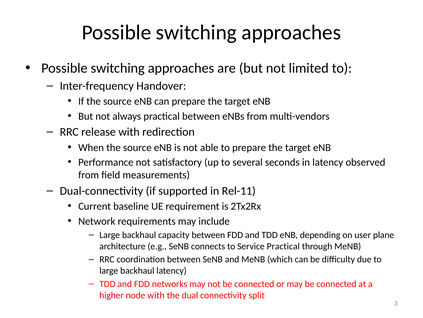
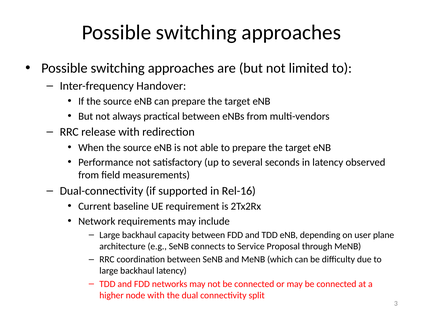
Rel-11: Rel-11 -> Rel-16
Service Practical: Practical -> Proposal
